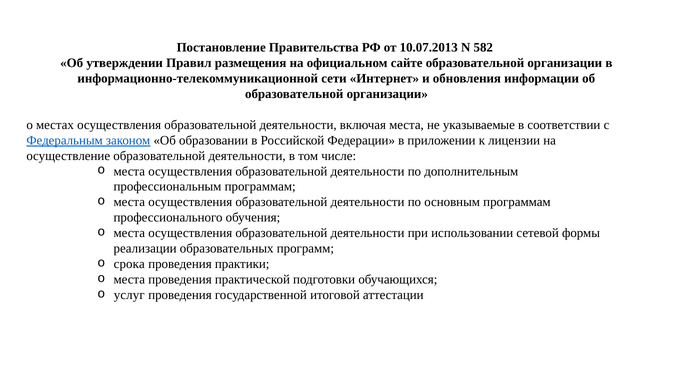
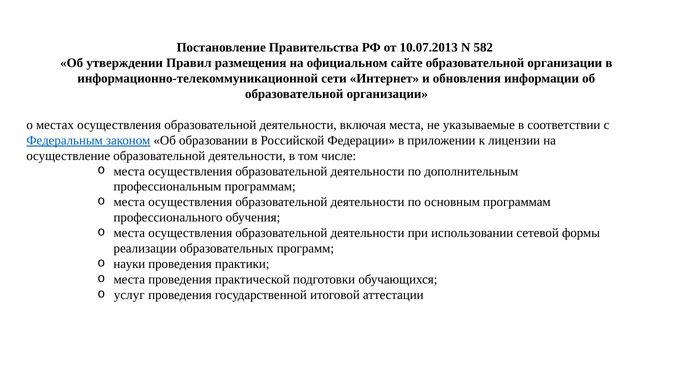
срока: срока -> науки
